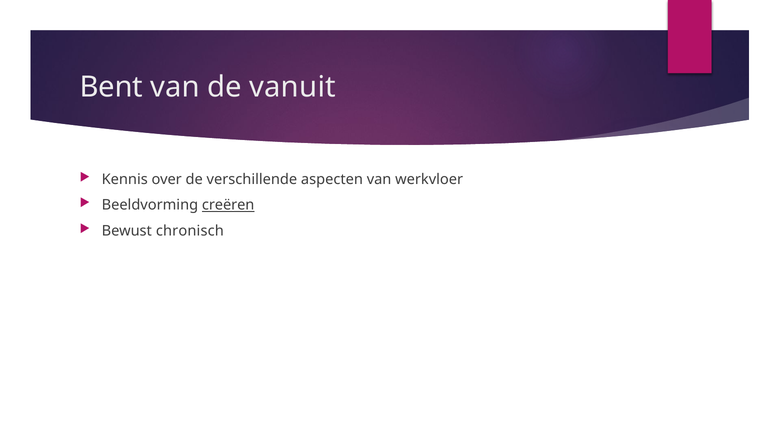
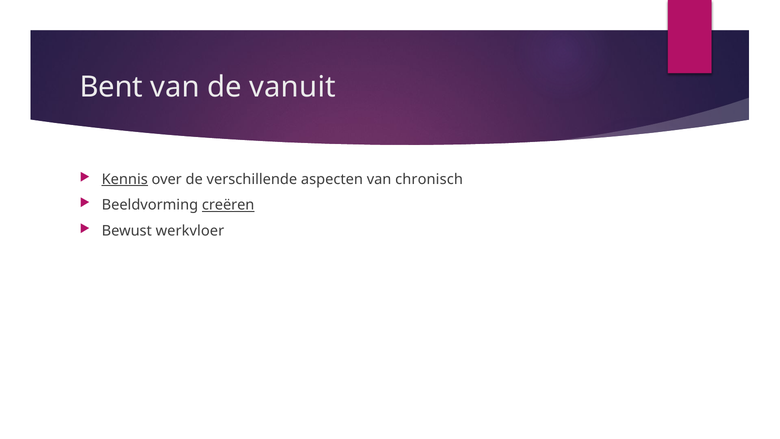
Kennis underline: none -> present
werkvloer: werkvloer -> chronisch
chronisch: chronisch -> werkvloer
